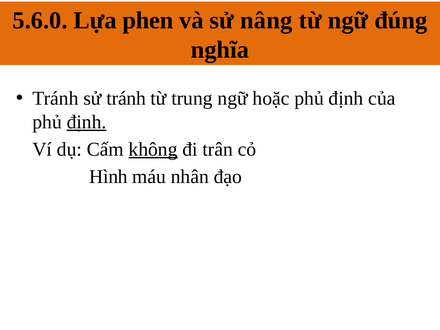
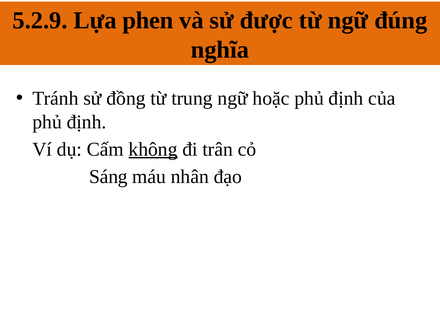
5.6.0: 5.6.0 -> 5.2.9
nâng: nâng -> được
sử tránh: tránh -> đồng
định at (87, 122) underline: present -> none
Hình: Hình -> Sáng
